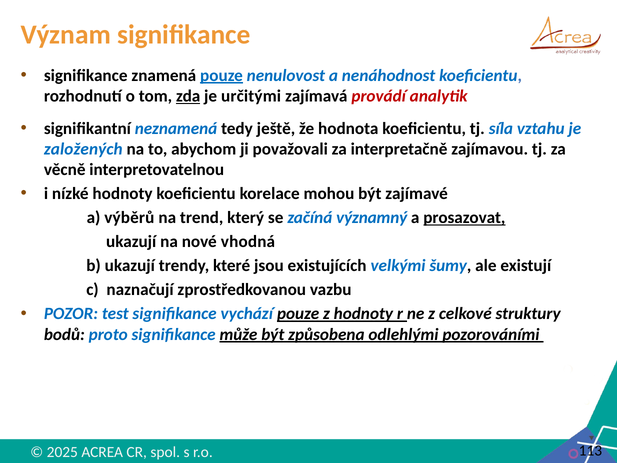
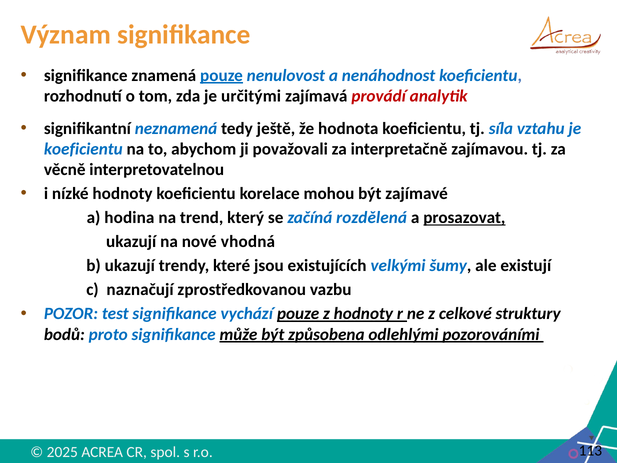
zda underline: present -> none
založených at (83, 149): založených -> koeficientu
výběrů: výběrů -> hodina
významný: významný -> rozdělená
